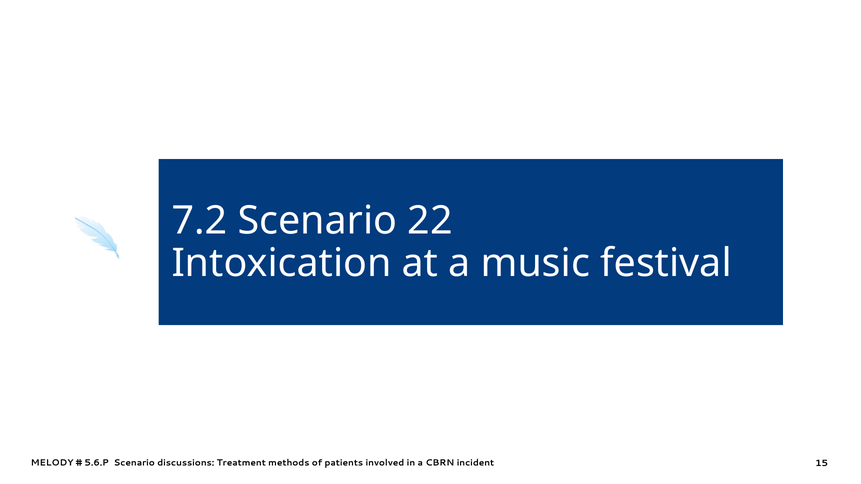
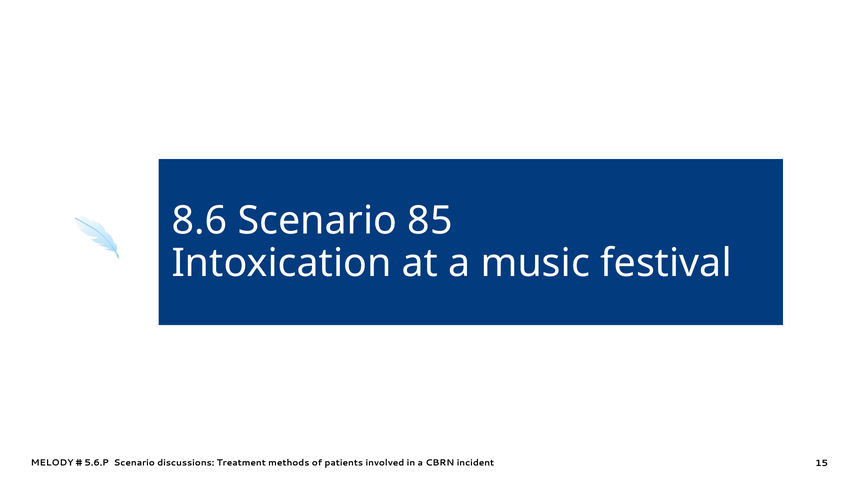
7.2: 7.2 -> 8.6
22: 22 -> 85
